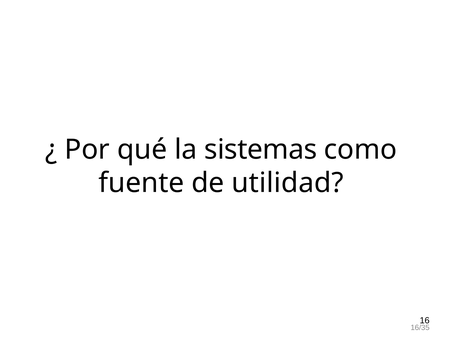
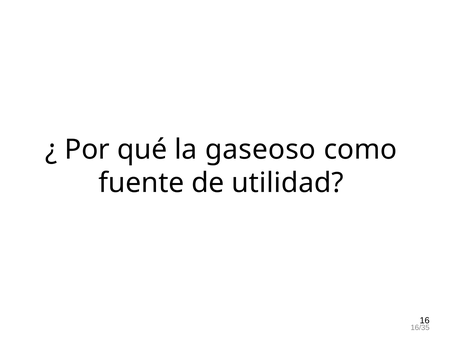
sistemas: sistemas -> gaseoso
